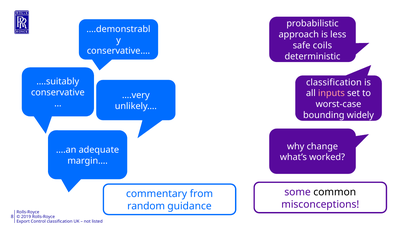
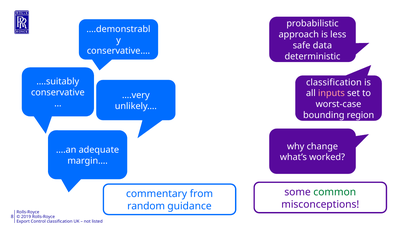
coils: coils -> data
widely: widely -> region
common colour: black -> green
